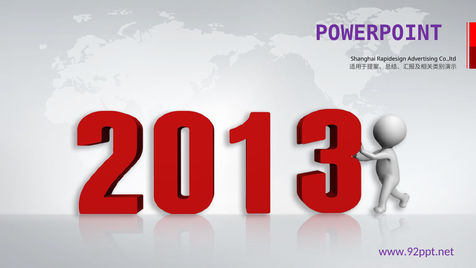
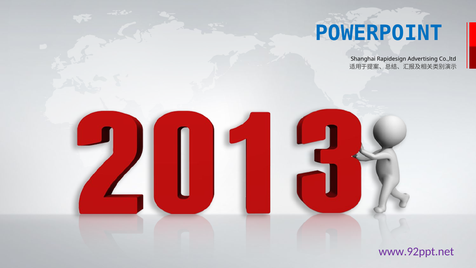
POWERPOINT colour: purple -> blue
